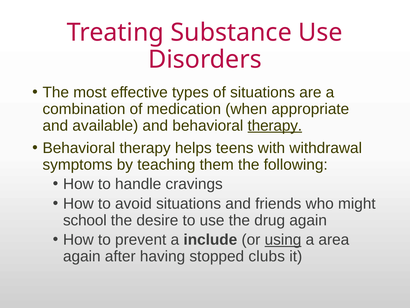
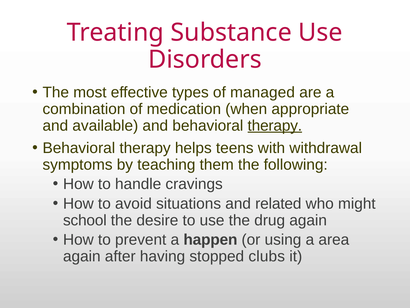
of situations: situations -> managed
friends: friends -> related
include: include -> happen
using underline: present -> none
